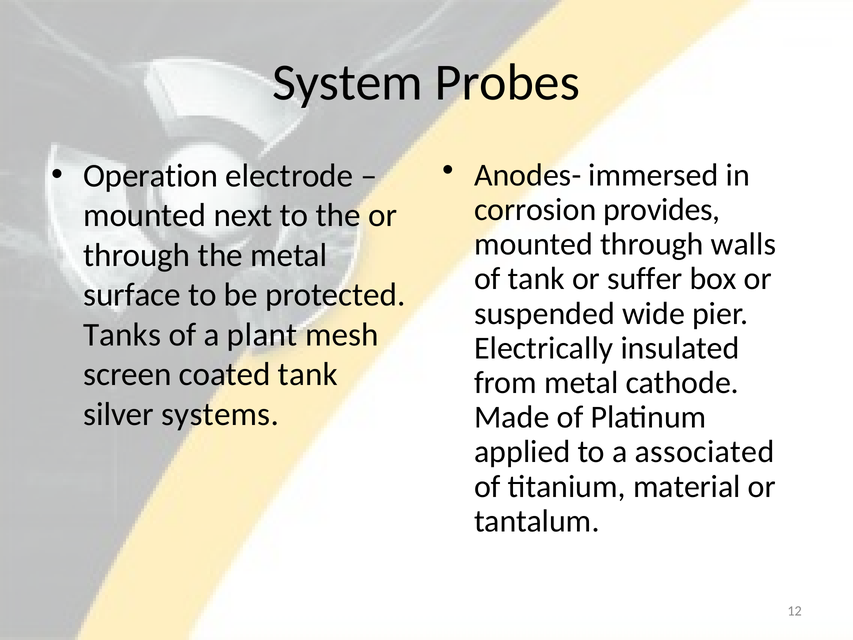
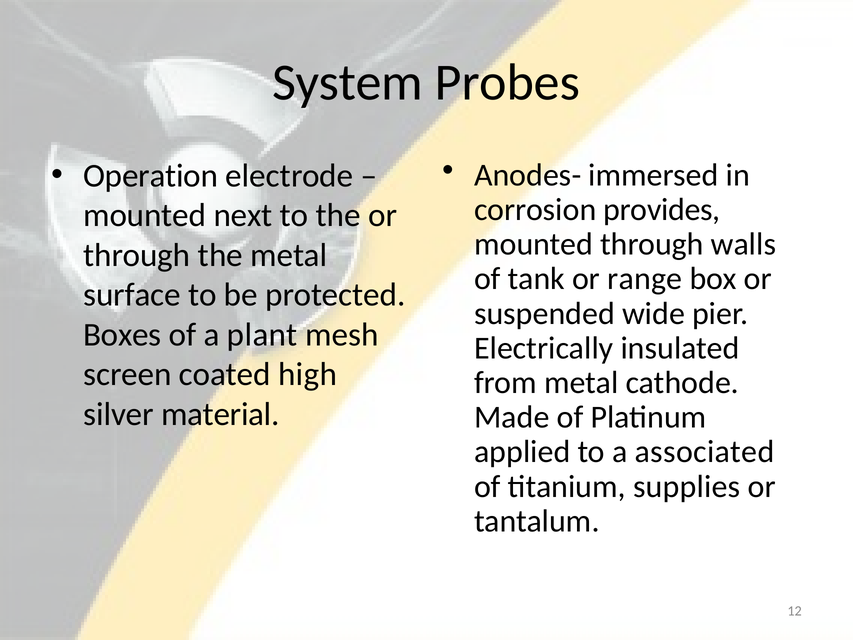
suffer: suffer -> range
Tanks: Tanks -> Boxes
coated tank: tank -> high
systems: systems -> material
material: material -> supplies
